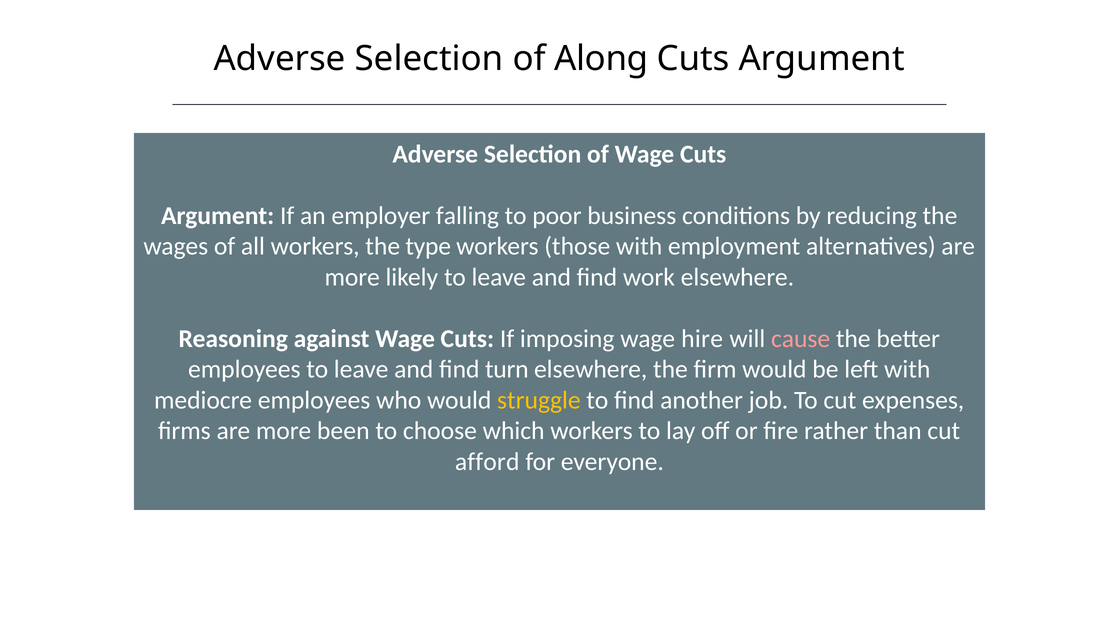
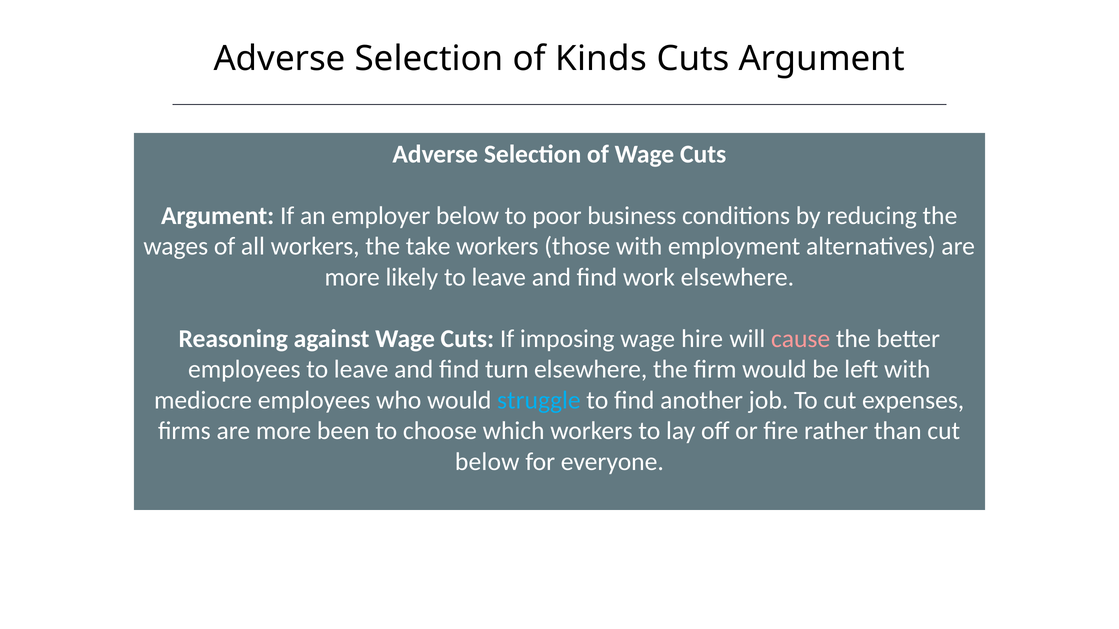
Along: Along -> Kinds
employer falling: falling -> below
type: type -> take
struggle colour: yellow -> light blue
afford at (487, 462): afford -> below
